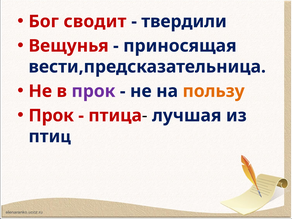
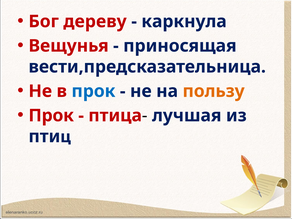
сводит: сводит -> дереву
твердили: твердили -> каркнула
прок at (93, 91) colour: purple -> blue
